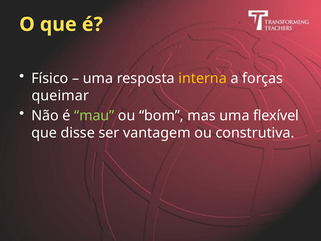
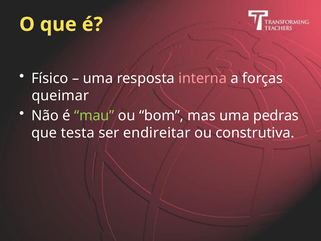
interna colour: yellow -> pink
flexível: flexível -> pedras
disse: disse -> testa
vantagem: vantagem -> endireitar
